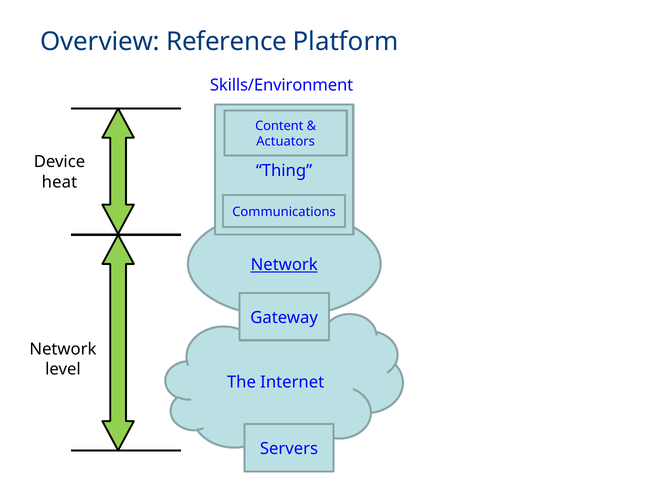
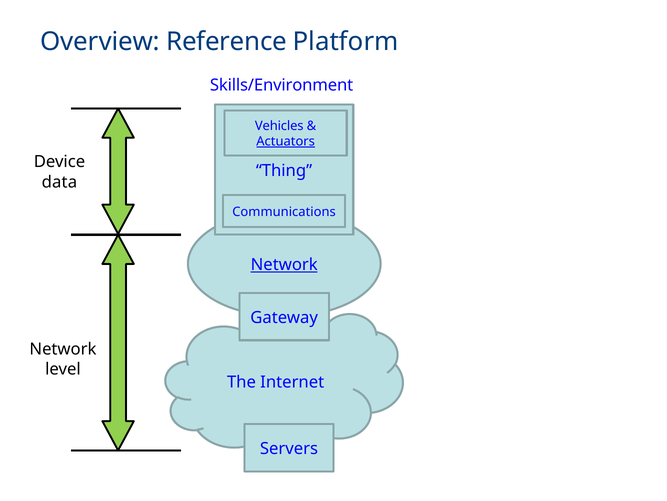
Content: Content -> Vehicles
Actuators underline: none -> present
heat: heat -> data
